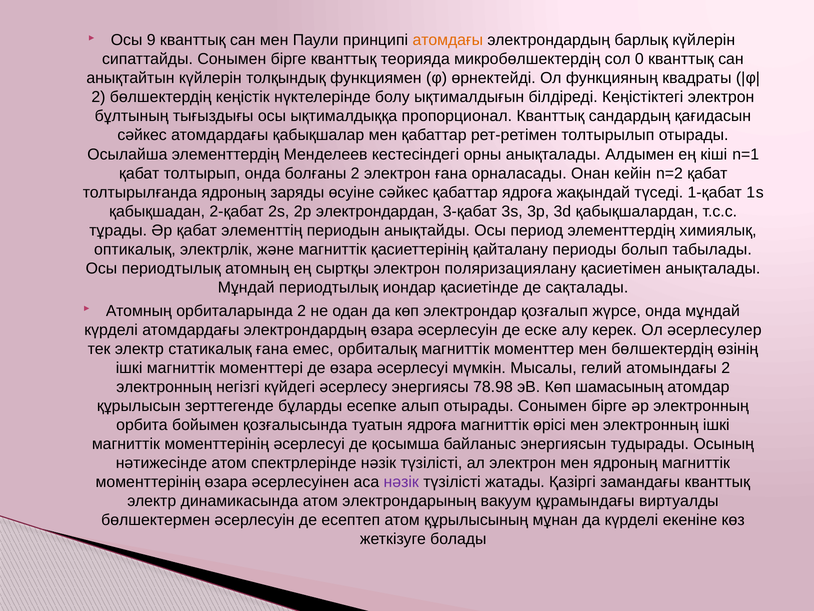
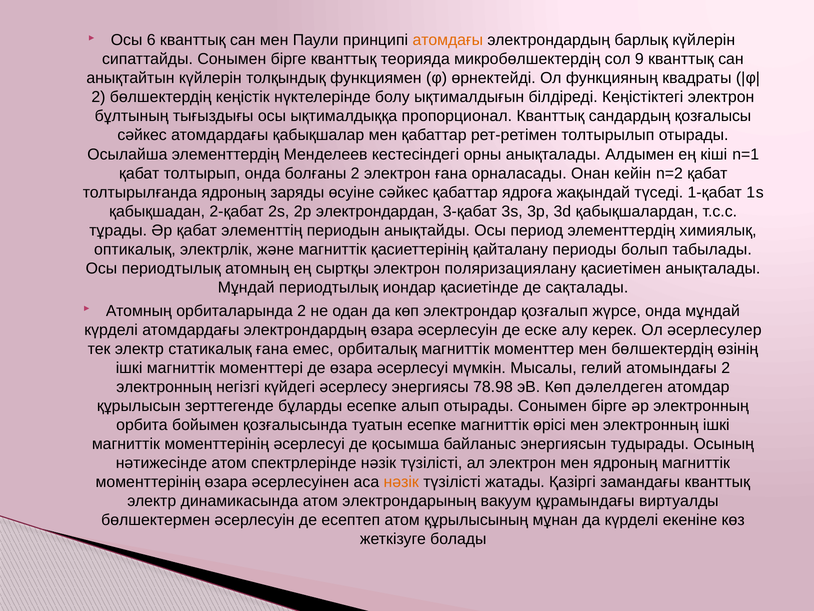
9: 9 -> 6
0: 0 -> 9
қағидасын: қағидасын -> қозғалысы
шамасының: шамасының -> дәлелдеген
туатын ядроға: ядроға -> есепке
нәзік at (401, 482) colour: purple -> orange
